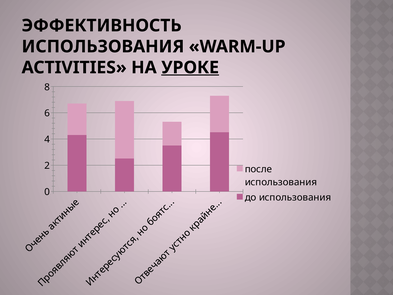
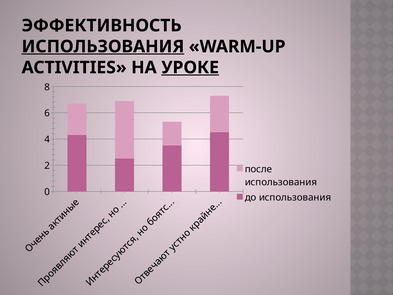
ИСПОЛЬЗОВАНИЯ at (103, 47) underline: none -> present
